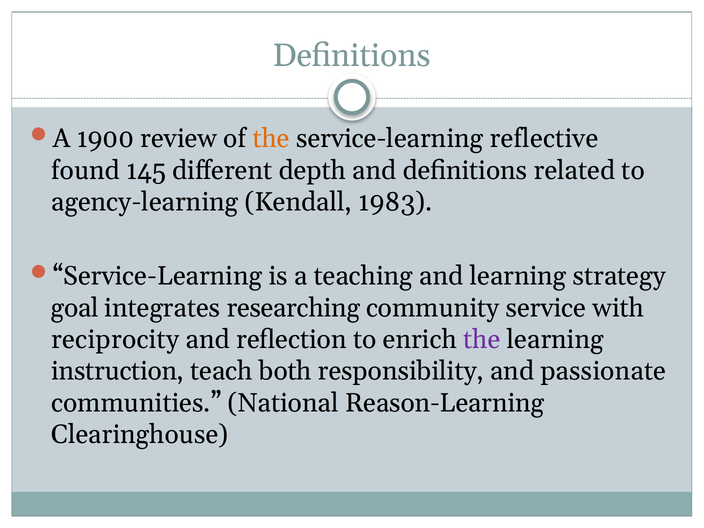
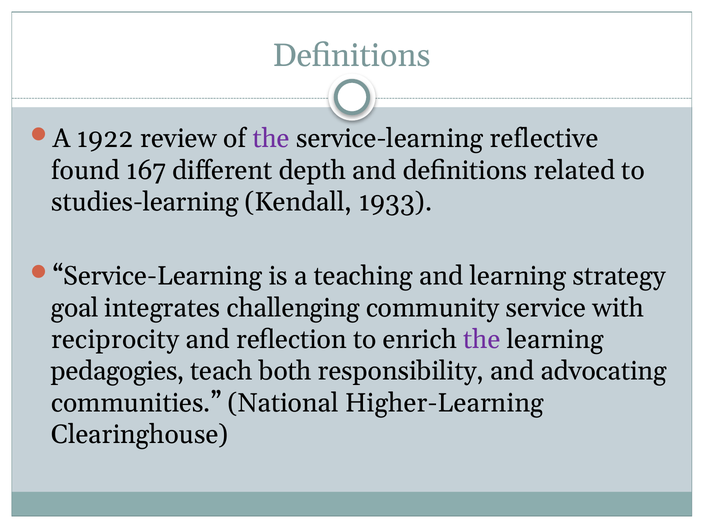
1900: 1900 -> 1922
the at (271, 139) colour: orange -> purple
145: 145 -> 167
agency-learning: agency-learning -> studies-learning
1983: 1983 -> 1933
researching: researching -> challenging
instruction: instruction -> pedagogies
passionate: passionate -> advocating
Reason-Learning: Reason-Learning -> Higher-Learning
